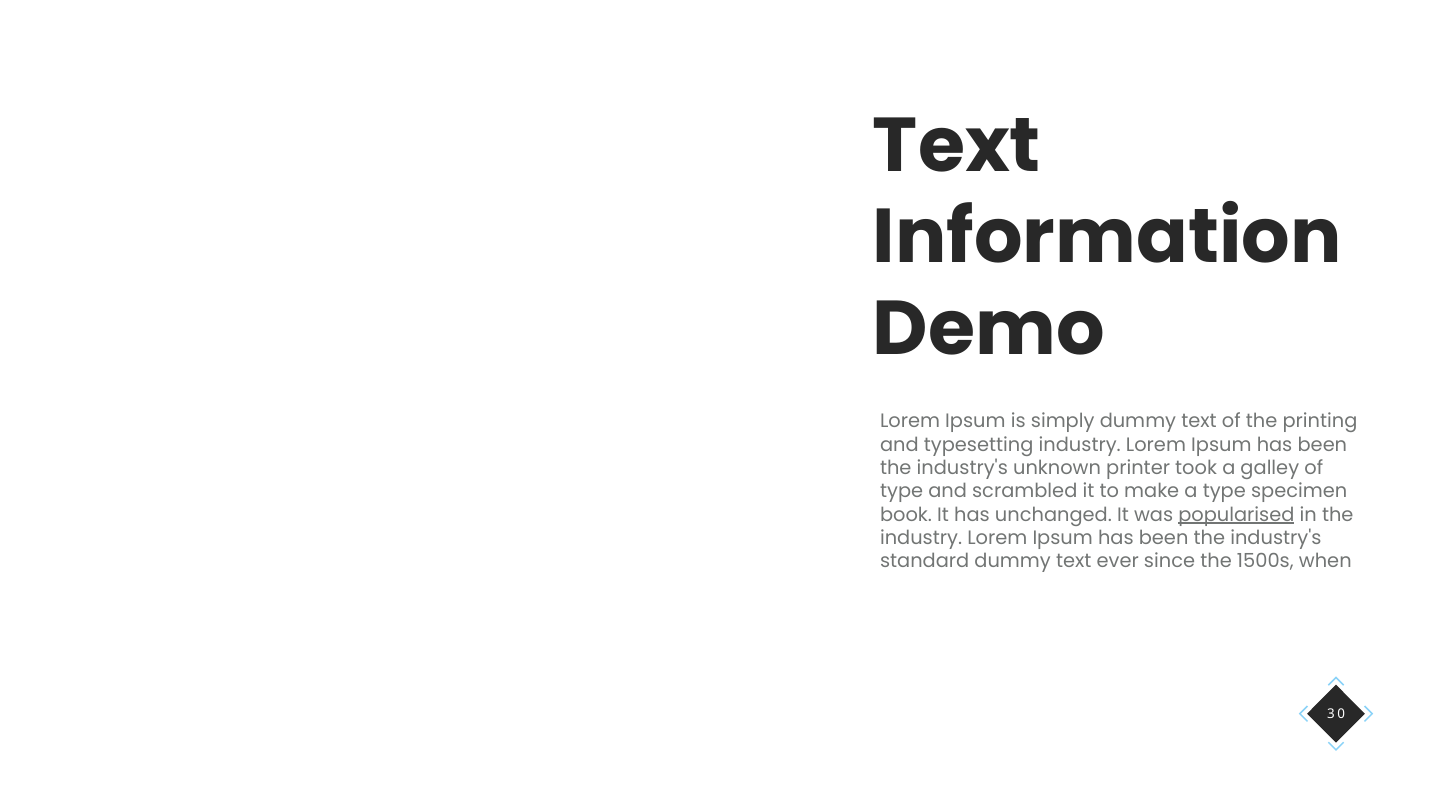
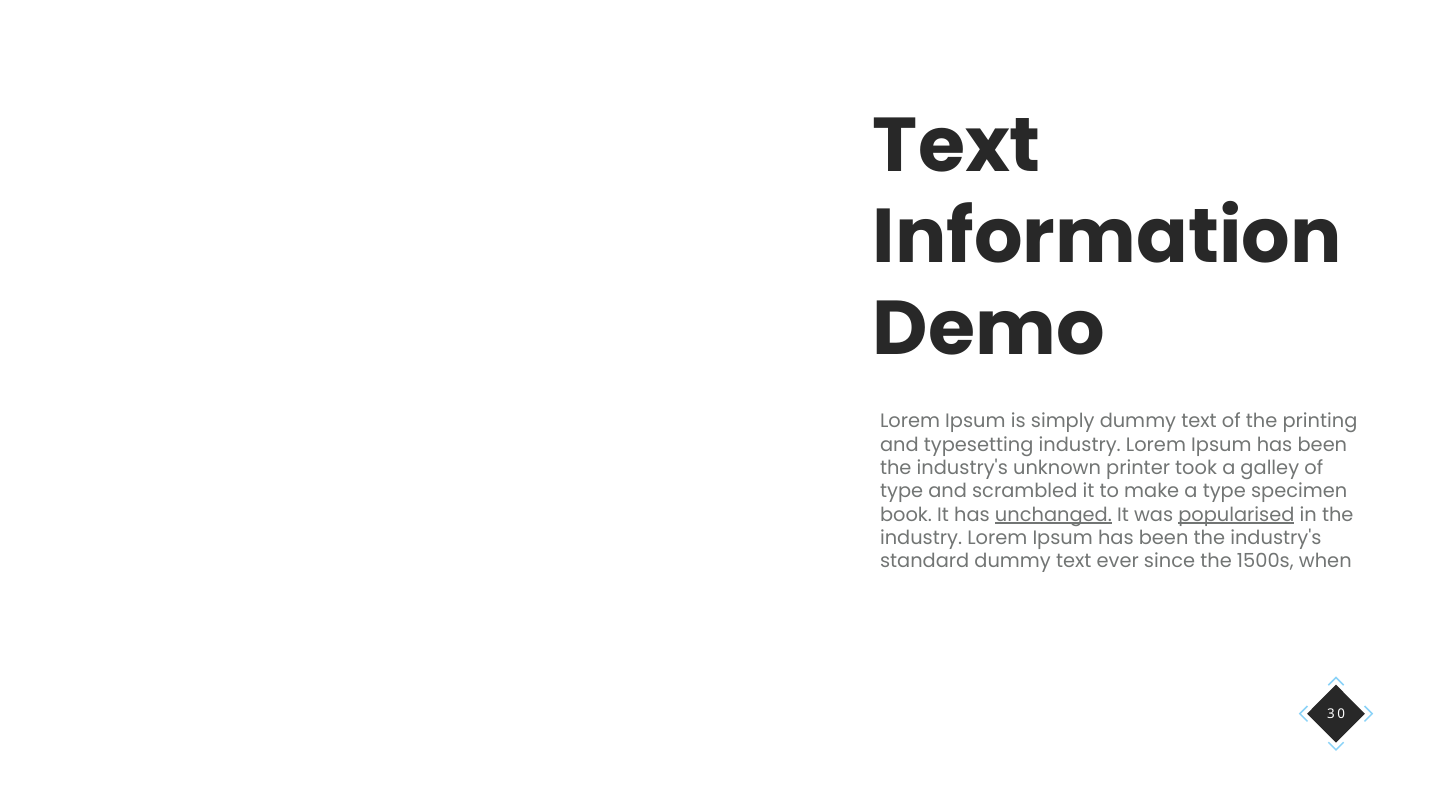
unchanged underline: none -> present
